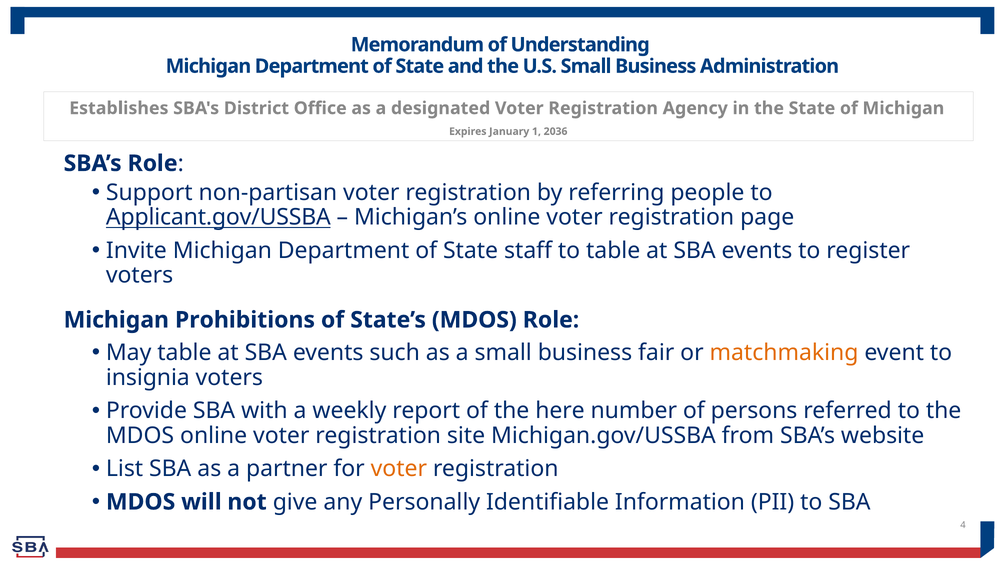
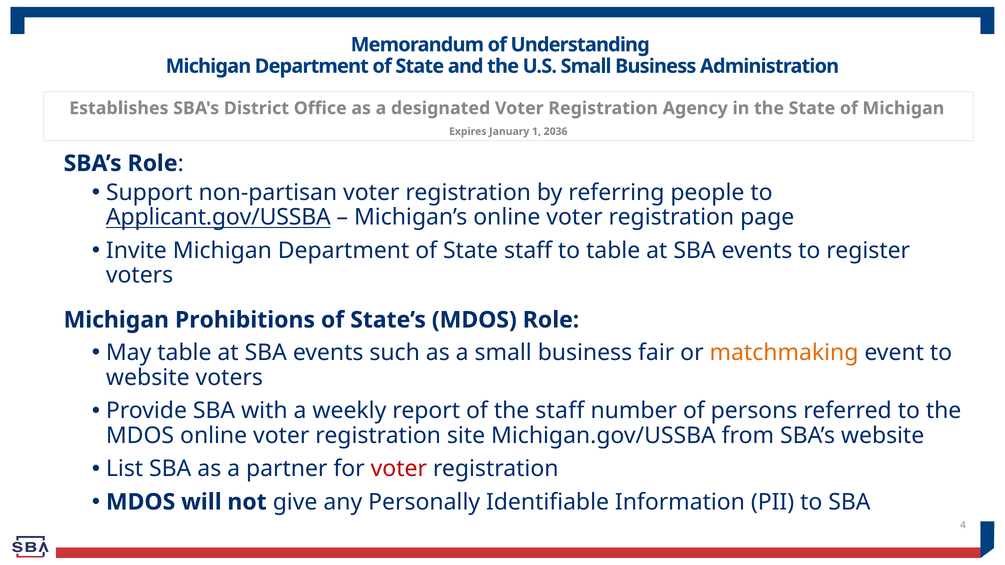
insignia at (148, 378): insignia -> website
the here: here -> staff
voter at (399, 469) colour: orange -> red
